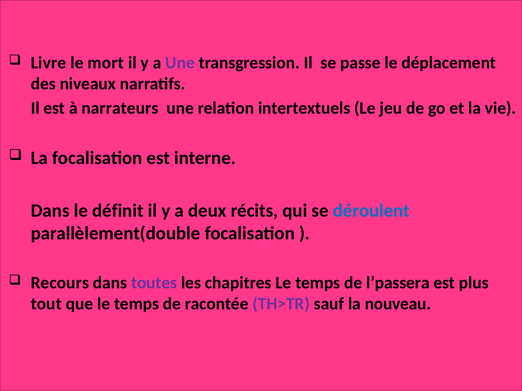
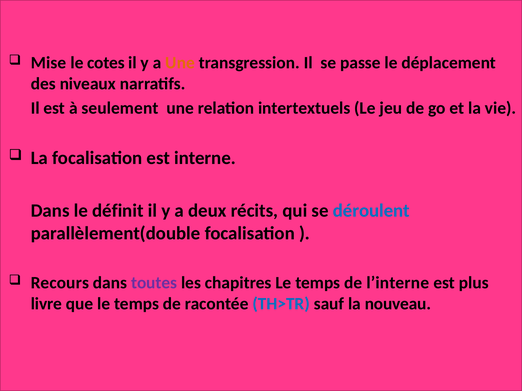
Livre: Livre -> Mise
mort: mort -> cotes
Une at (180, 63) colour: purple -> orange
narrateurs: narrateurs -> seulement
l’passera: l’passera -> l’interne
tout: tout -> livre
TH>TR colour: purple -> blue
